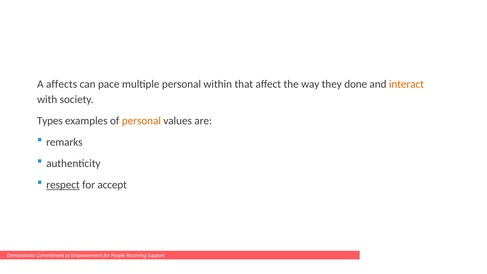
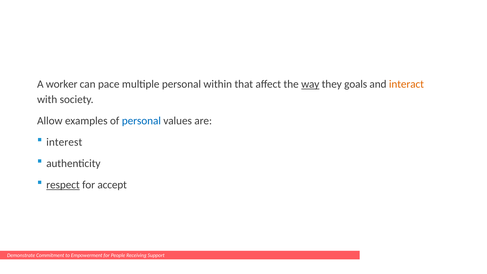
affects: affects -> worker
way underline: none -> present
done: done -> goals
Types: Types -> Allow
personal at (141, 121) colour: orange -> blue
remarks: remarks -> interest
